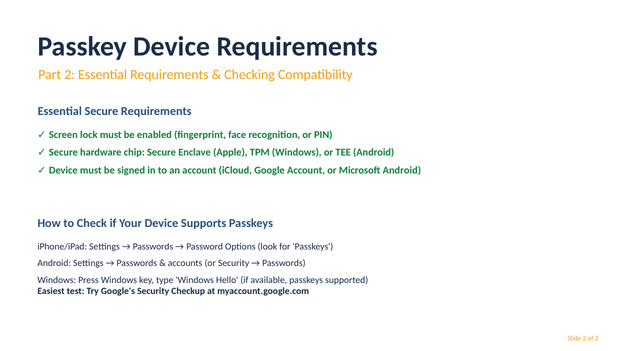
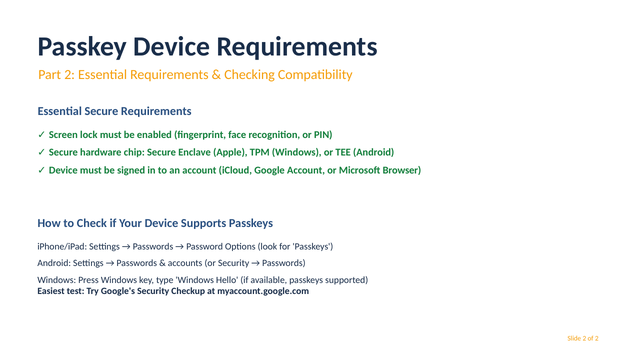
Microsoft Android: Android -> Browser
